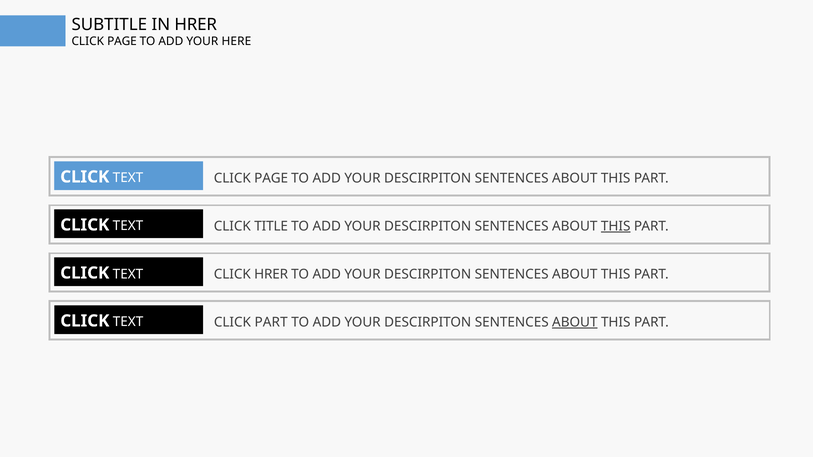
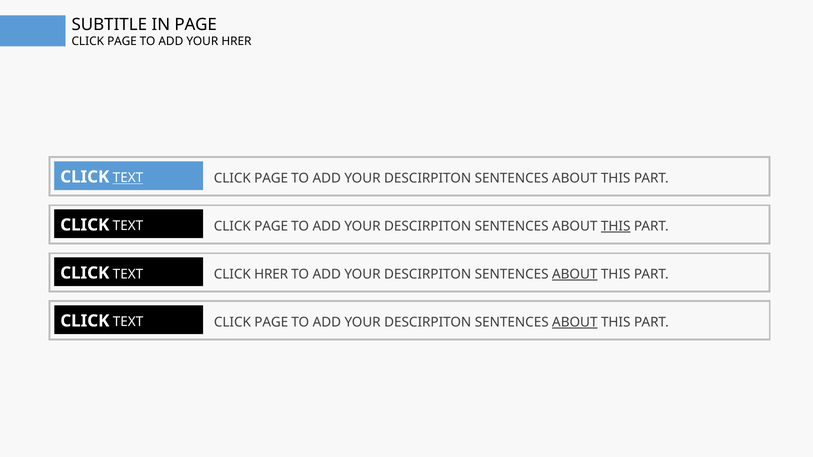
IN HRER: HRER -> PAGE
YOUR HERE: HERE -> HRER
TEXT at (128, 178) underline: none -> present
TITLE at (271, 226): TITLE -> PAGE
ABOUT at (575, 274) underline: none -> present
PART at (271, 322): PART -> PAGE
